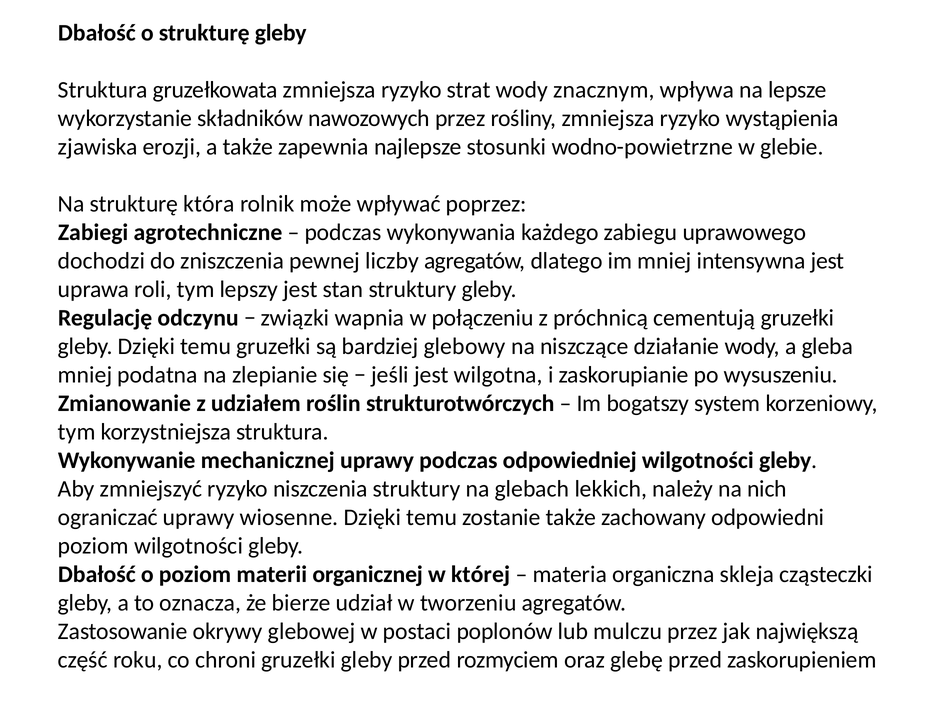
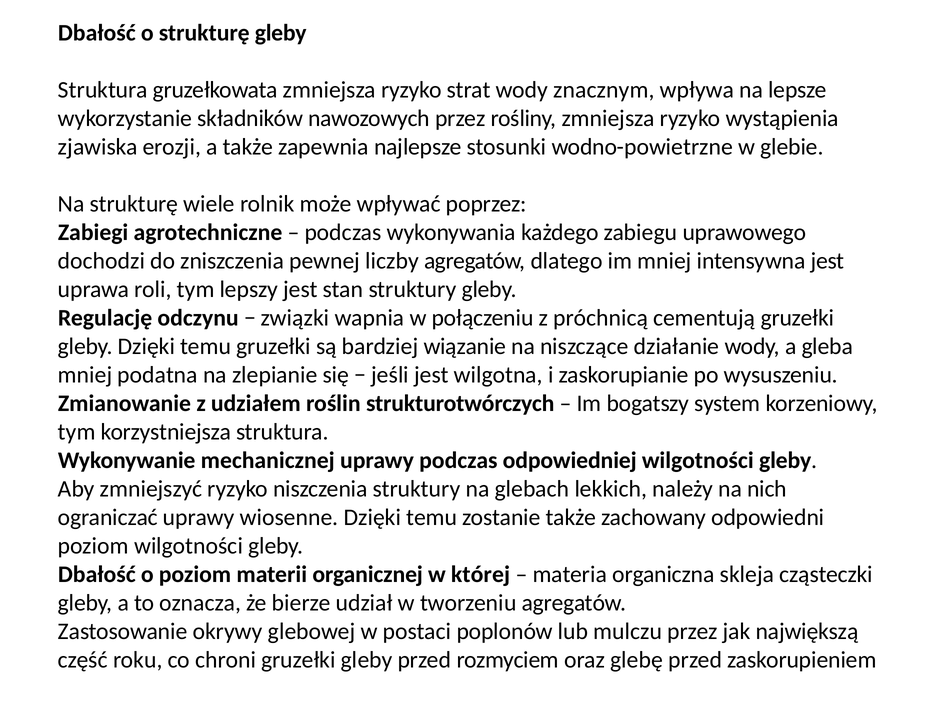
która: która -> wiele
glebowy: glebowy -> wiązanie
